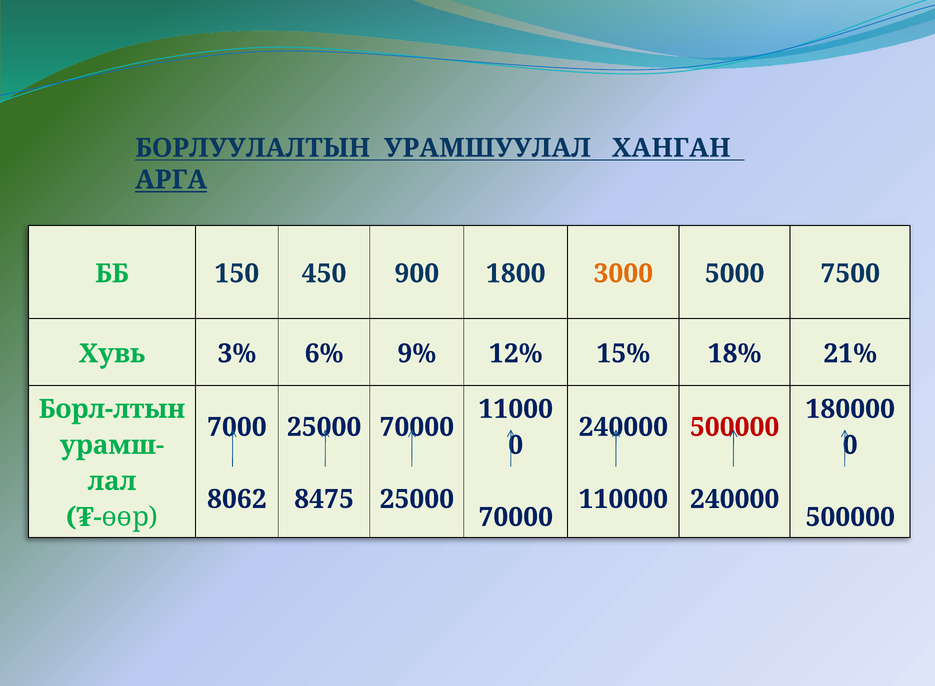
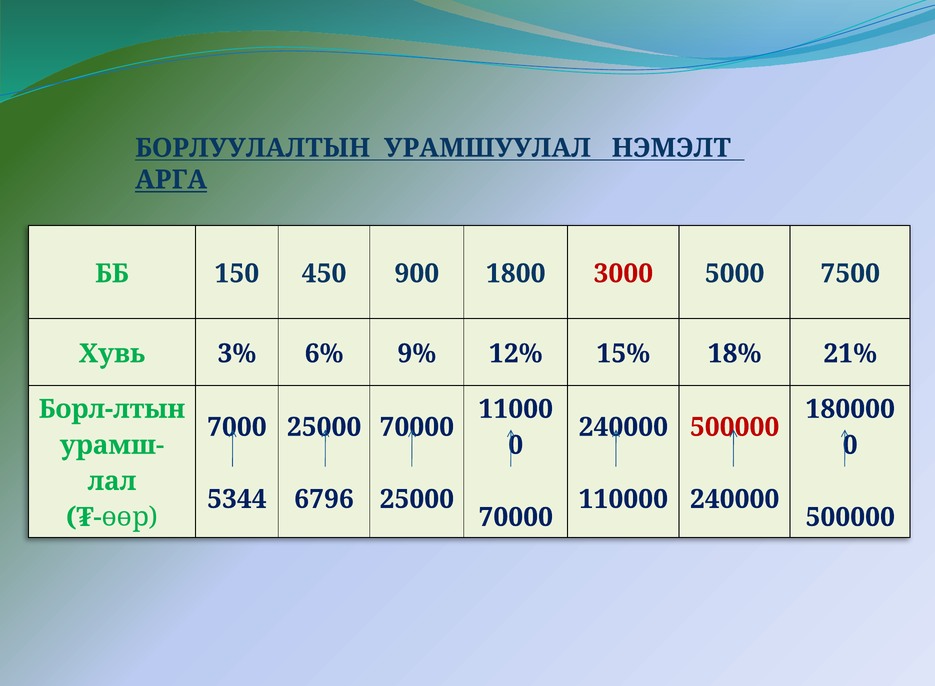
ХАНГАН: ХАНГАН -> НЭМЭЛТ
3000 colour: orange -> red
8062: 8062 -> 5344
8475: 8475 -> 6796
